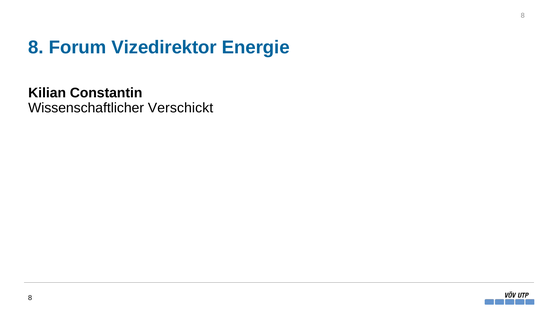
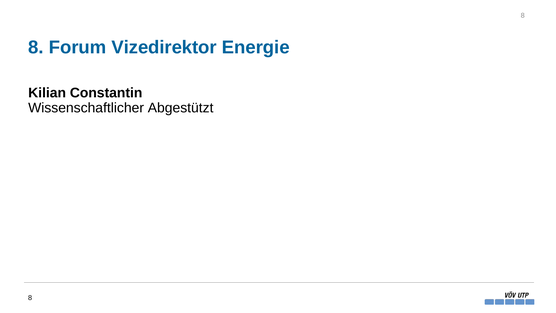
Verschickt: Verschickt -> Abgestützt
